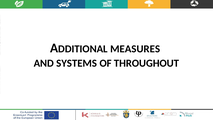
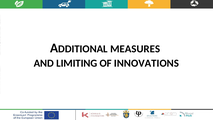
SYSTEMS: SYSTEMS -> LIMITING
THROUGHOUT: THROUGHOUT -> INNOVATIONS
